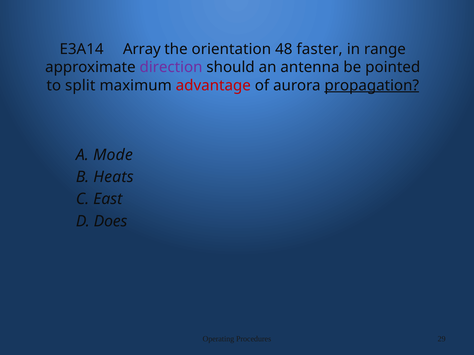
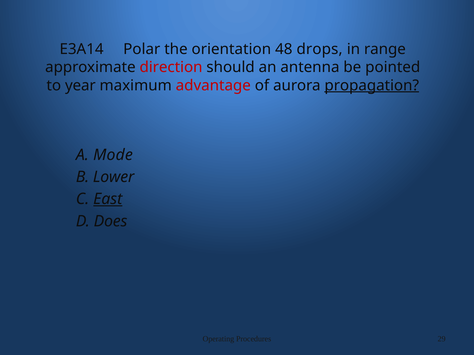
Array: Array -> Polar
faster: faster -> drops
direction colour: purple -> red
split: split -> year
Heats: Heats -> Lower
East underline: none -> present
